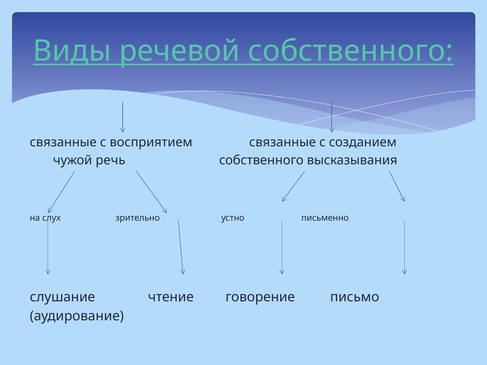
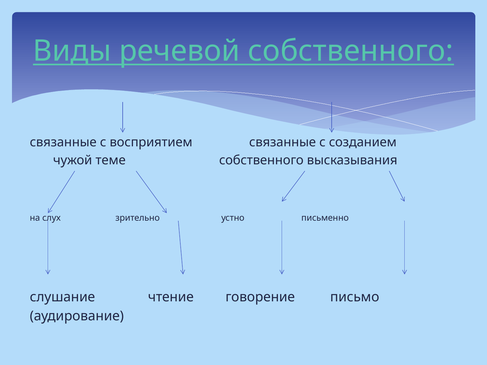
речь: речь -> теме
